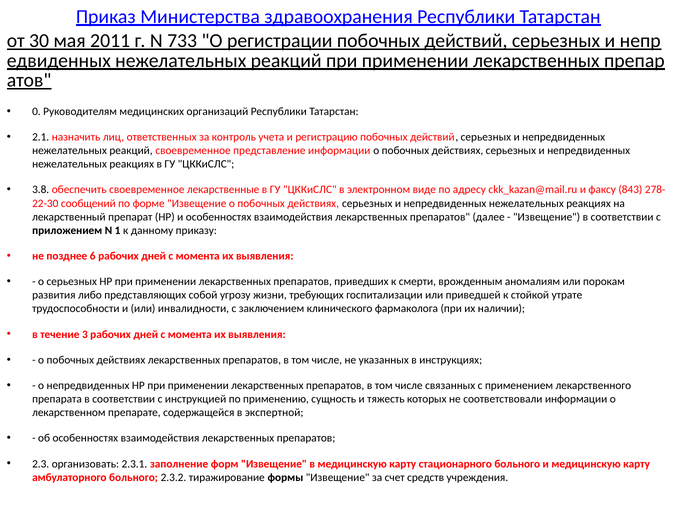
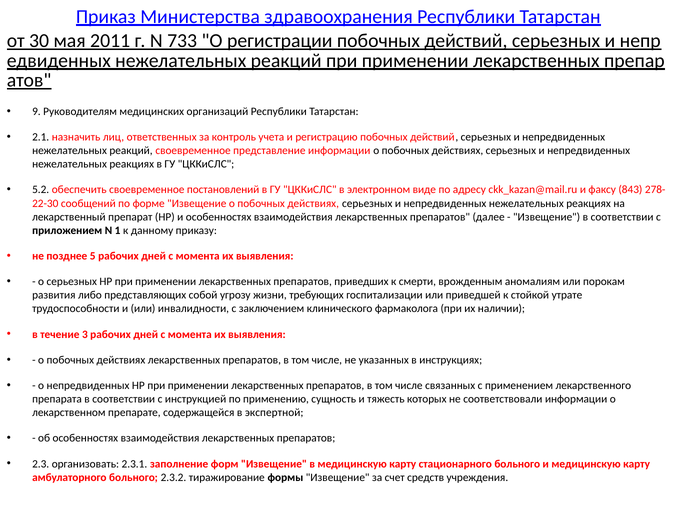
0: 0 -> 9
3.8: 3.8 -> 5.2
лекарственные: лекарственные -> постановлений
6: 6 -> 5
